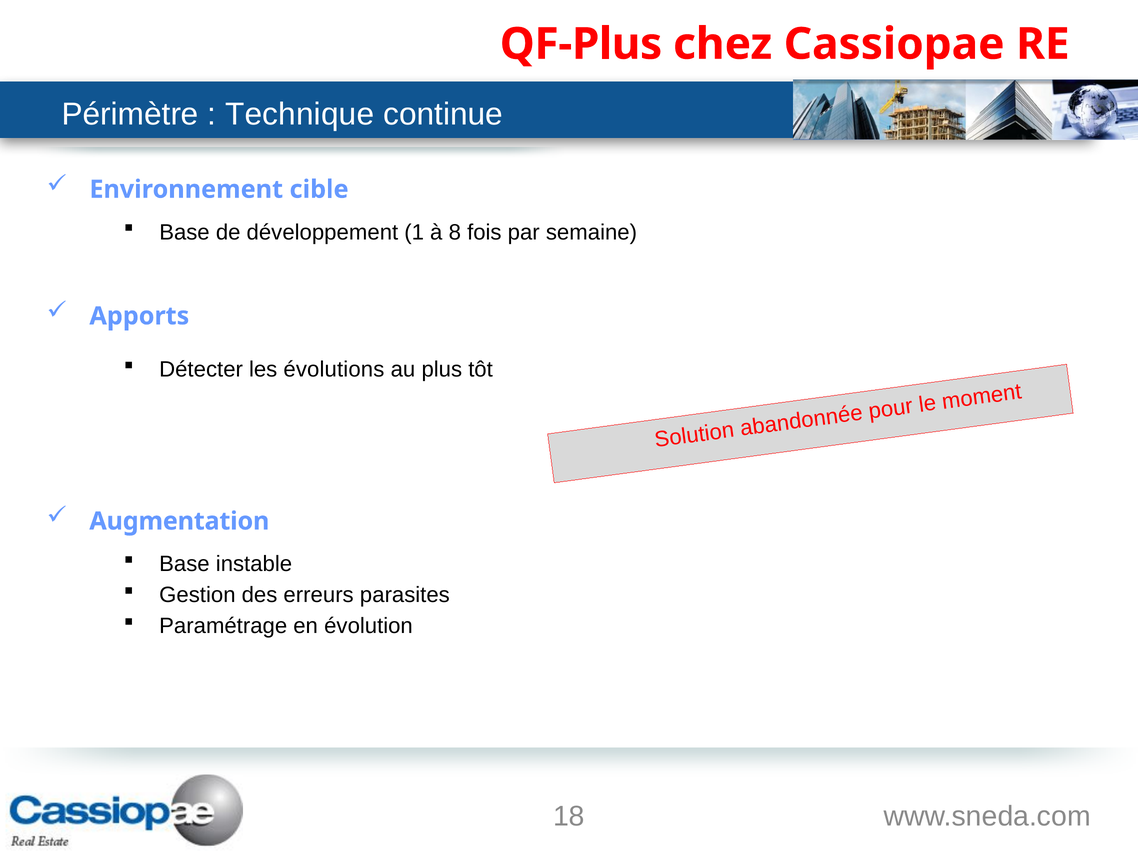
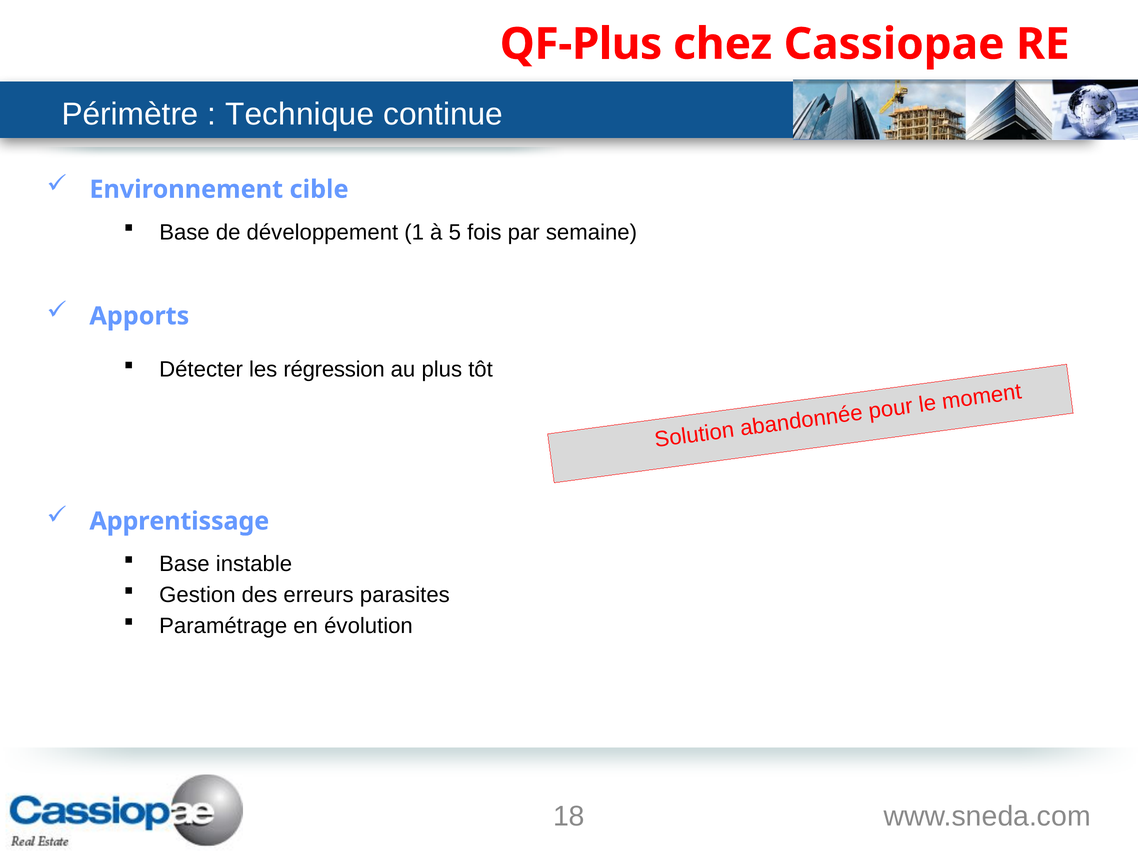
8: 8 -> 5
évolutions: évolutions -> régression
Augmentation: Augmentation -> Apprentissage
